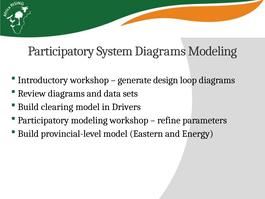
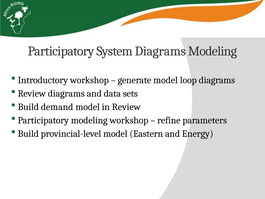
generate design: design -> model
clearing: clearing -> demand
in Drivers: Drivers -> Review
